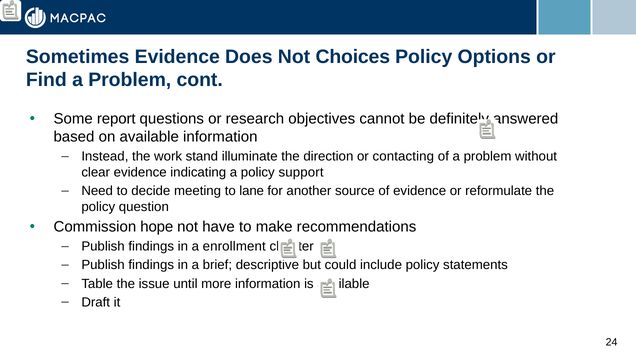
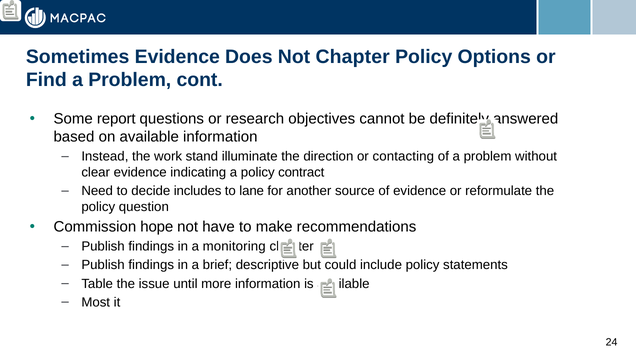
Not Choices: Choices -> Chapter
support: support -> contract
meeting: meeting -> includes
enrollment: enrollment -> monitoring
Draft: Draft -> Most
